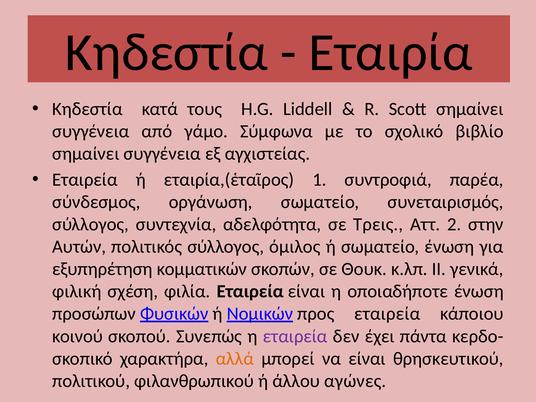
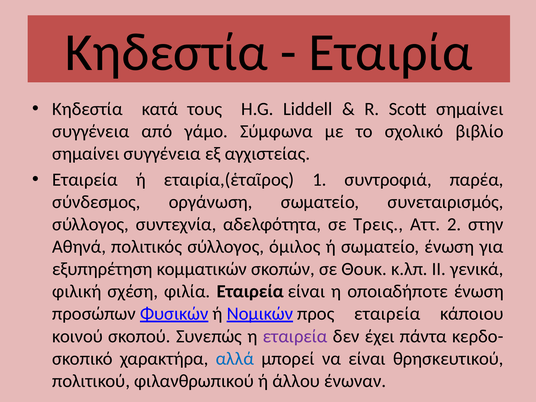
Αυτών: Αυτών -> Αθηνά
αλλά colour: orange -> blue
αγώνες: αγώνες -> ένωναν
